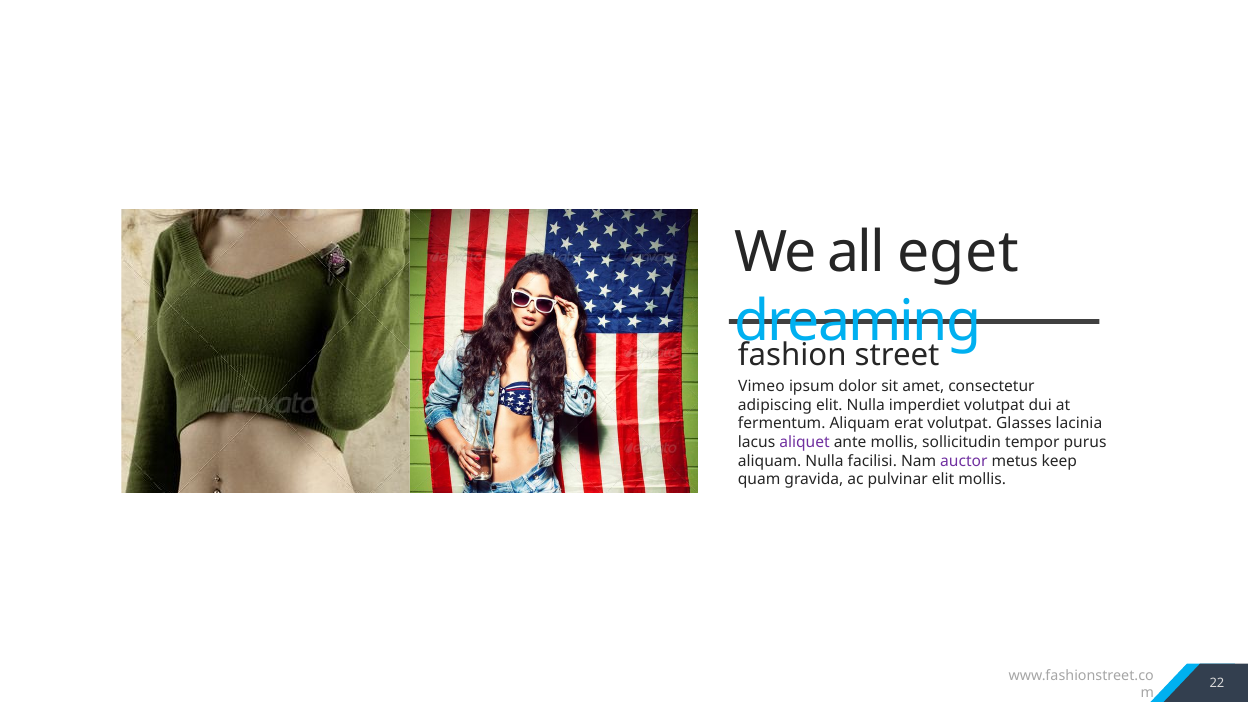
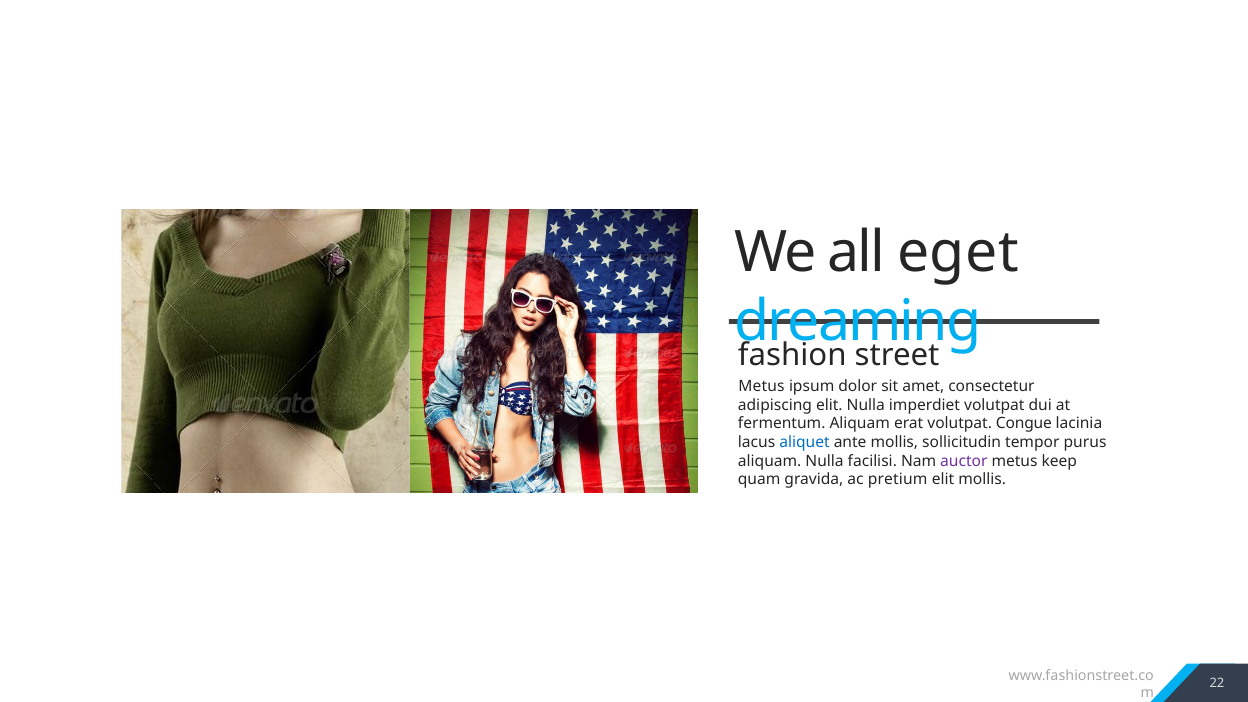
Vimeo at (761, 386): Vimeo -> Metus
Glasses: Glasses -> Congue
aliquet colour: purple -> blue
pulvinar: pulvinar -> pretium
